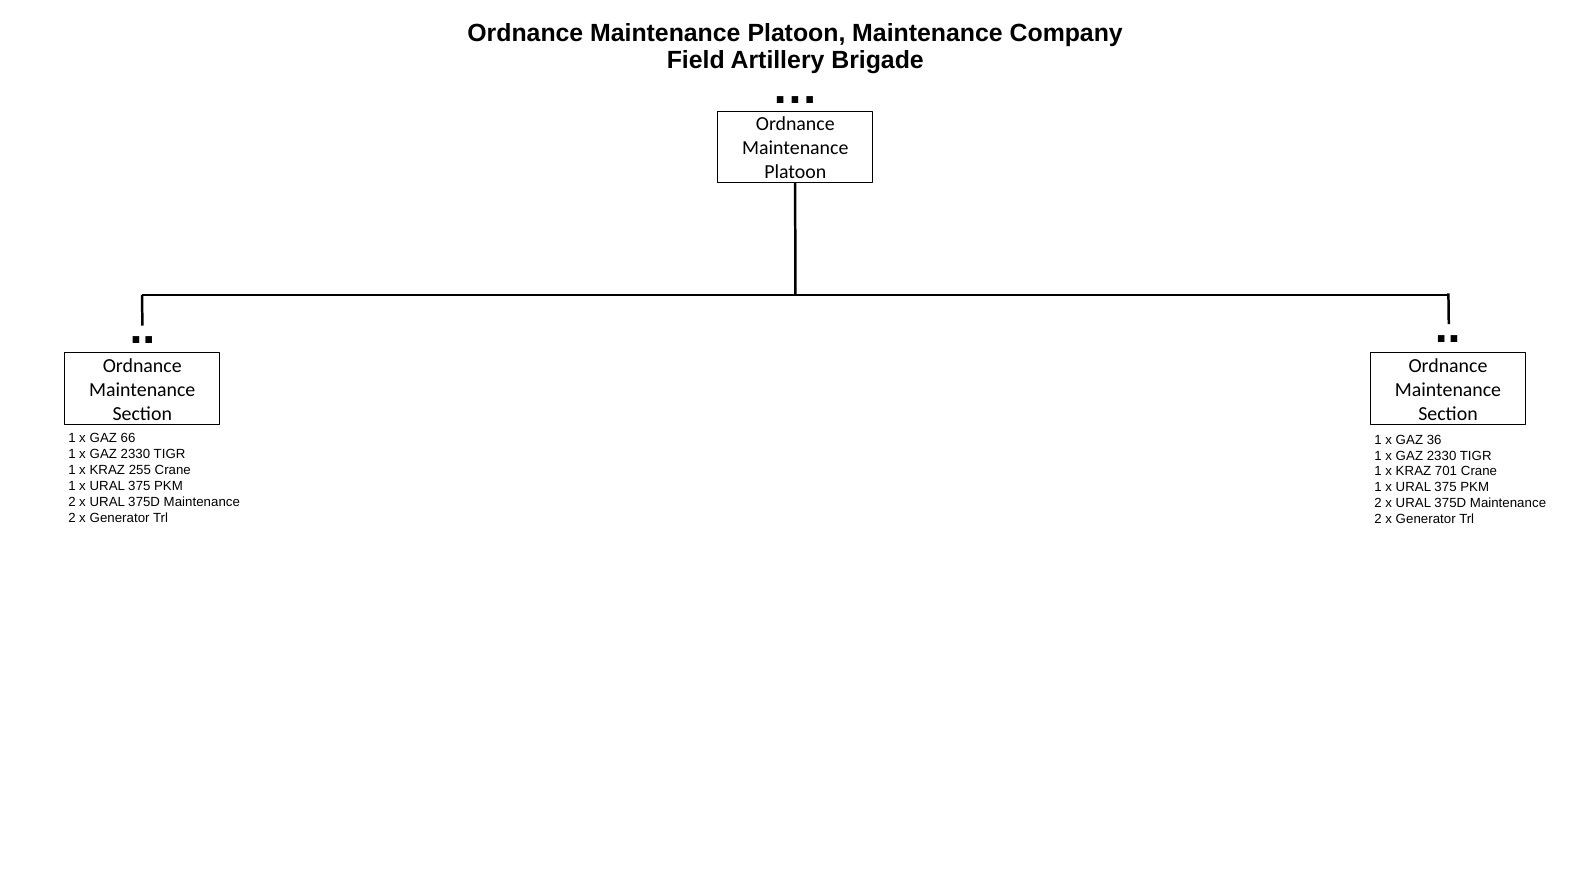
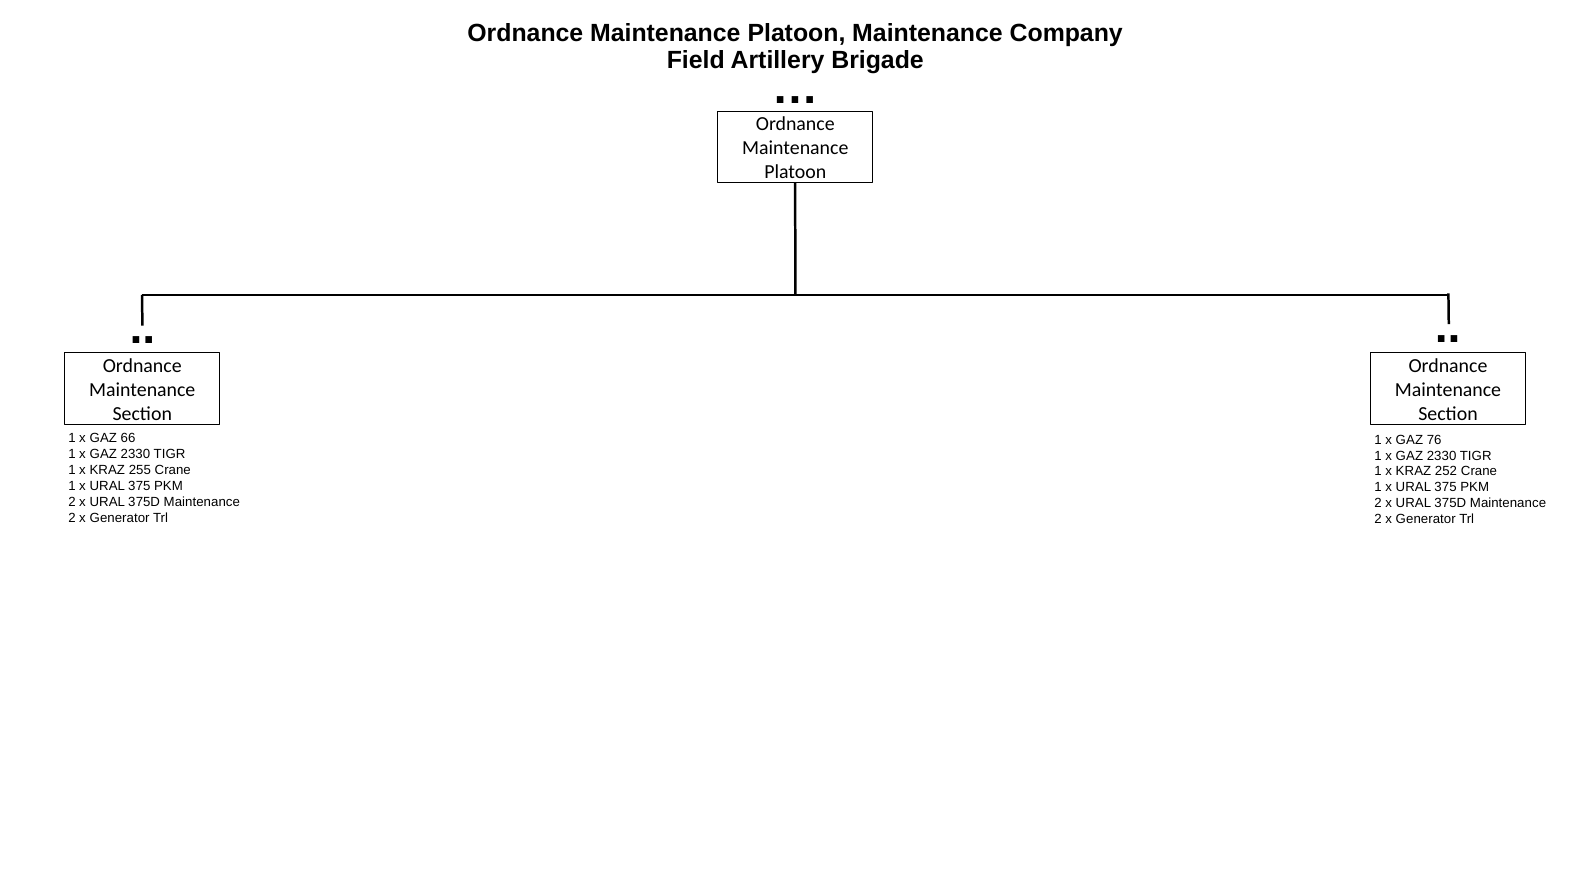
36: 36 -> 76
701: 701 -> 252
